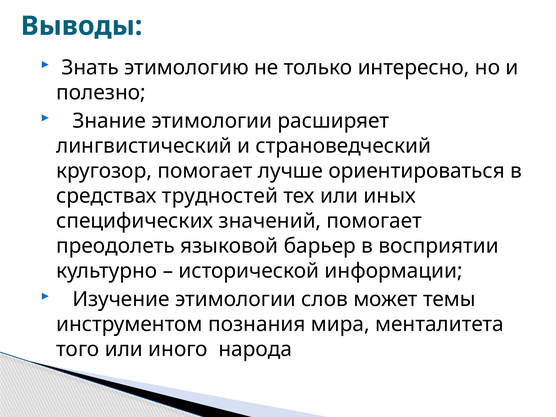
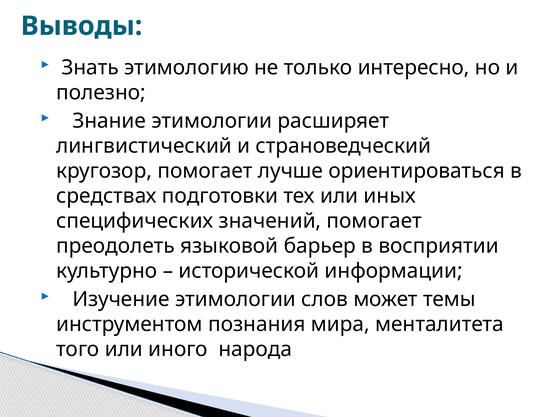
трудностей: трудностей -> подготовки
